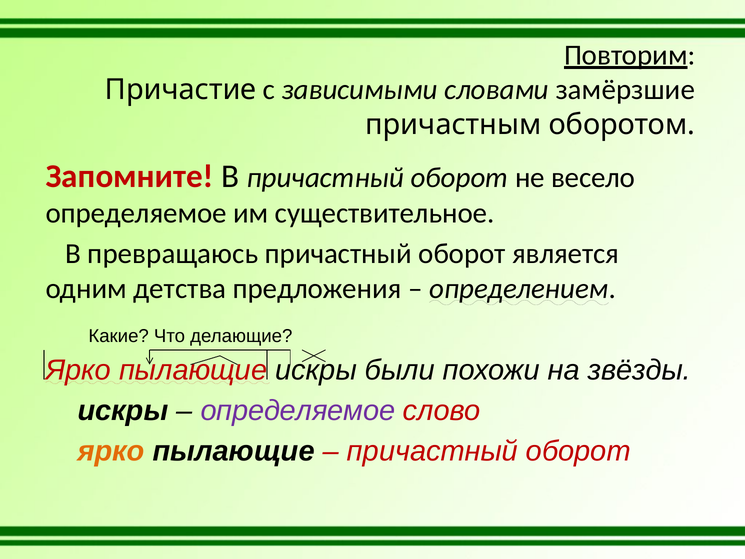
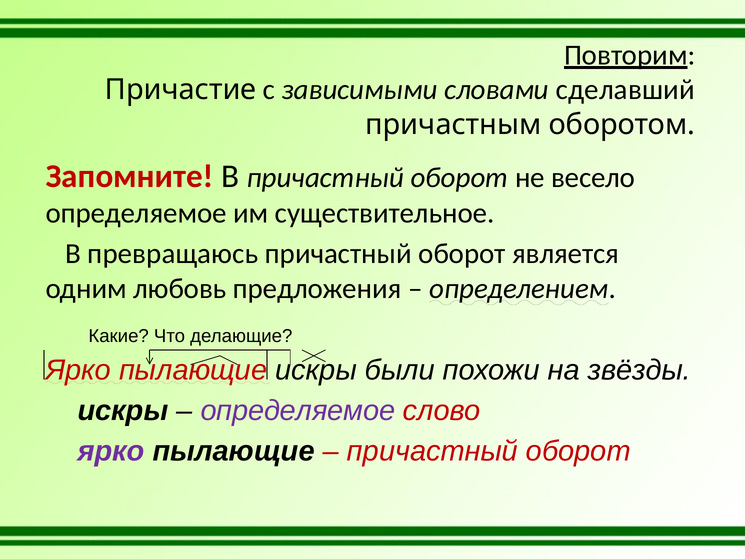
замёрзшие: замёрзшие -> сделавший
детства: детства -> любовь
ярко at (111, 451) colour: orange -> purple
